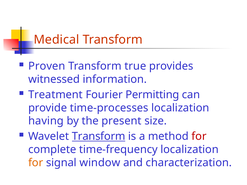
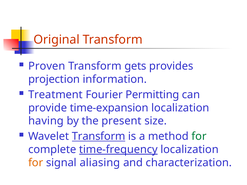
Medical: Medical -> Original
true: true -> gets
witnessed: witnessed -> projection
time-processes: time-processes -> time-expansion
for at (199, 137) colour: red -> green
time-frequency underline: none -> present
window: window -> aliasing
